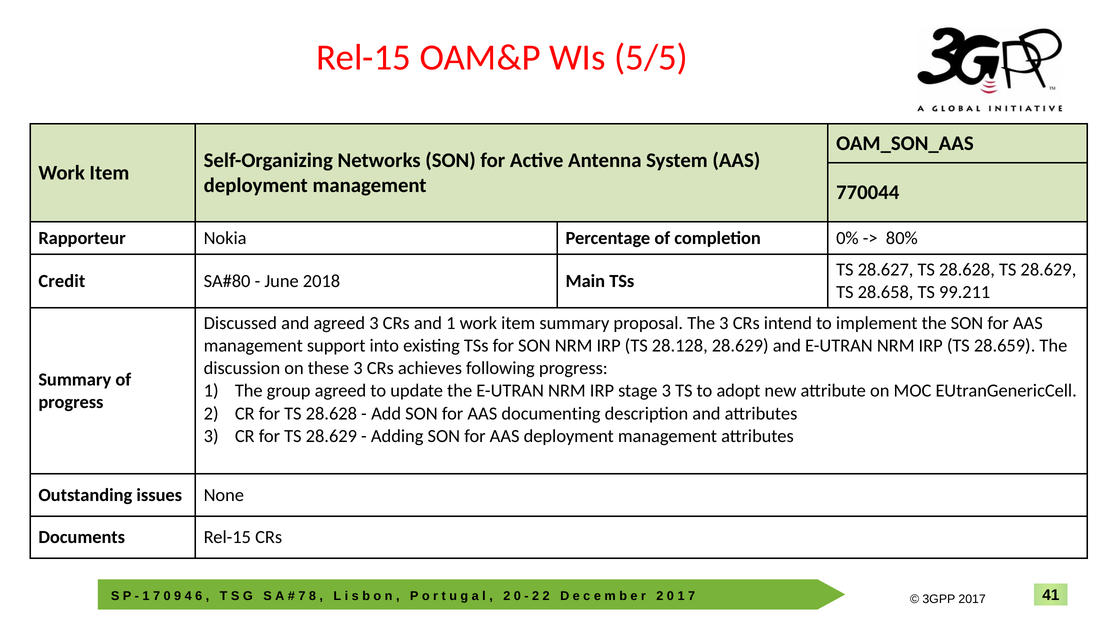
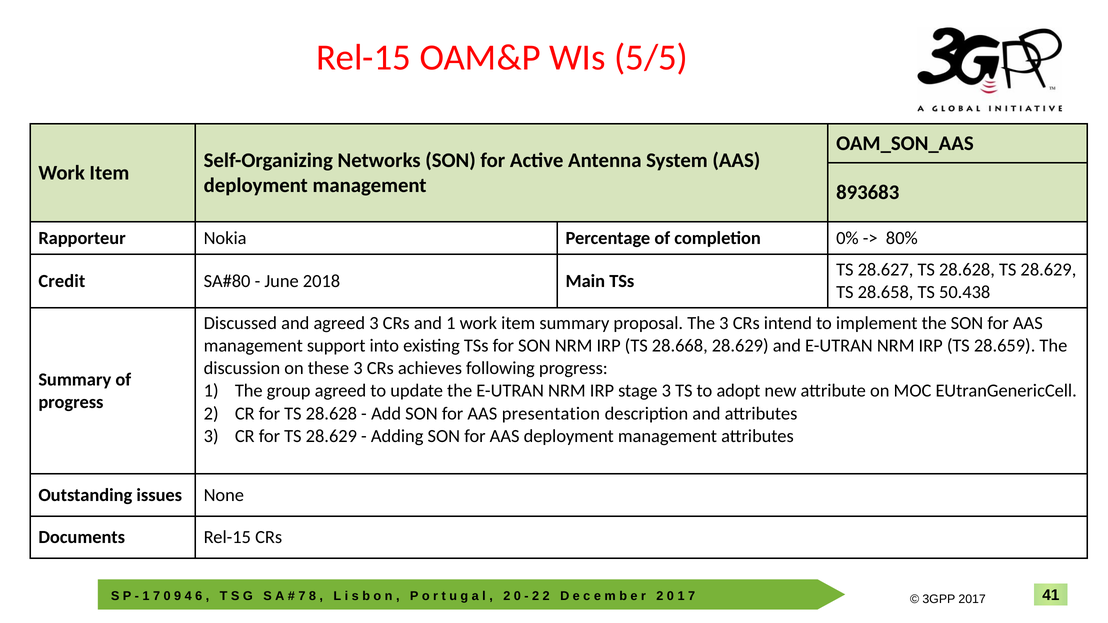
770044: 770044 -> 893683
99.211: 99.211 -> 50.438
28.128: 28.128 -> 28.668
documenting: documenting -> presentation
